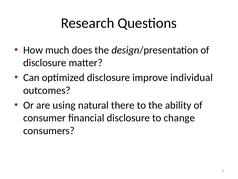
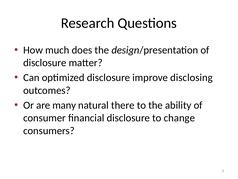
individual: individual -> disclosing
using: using -> many
